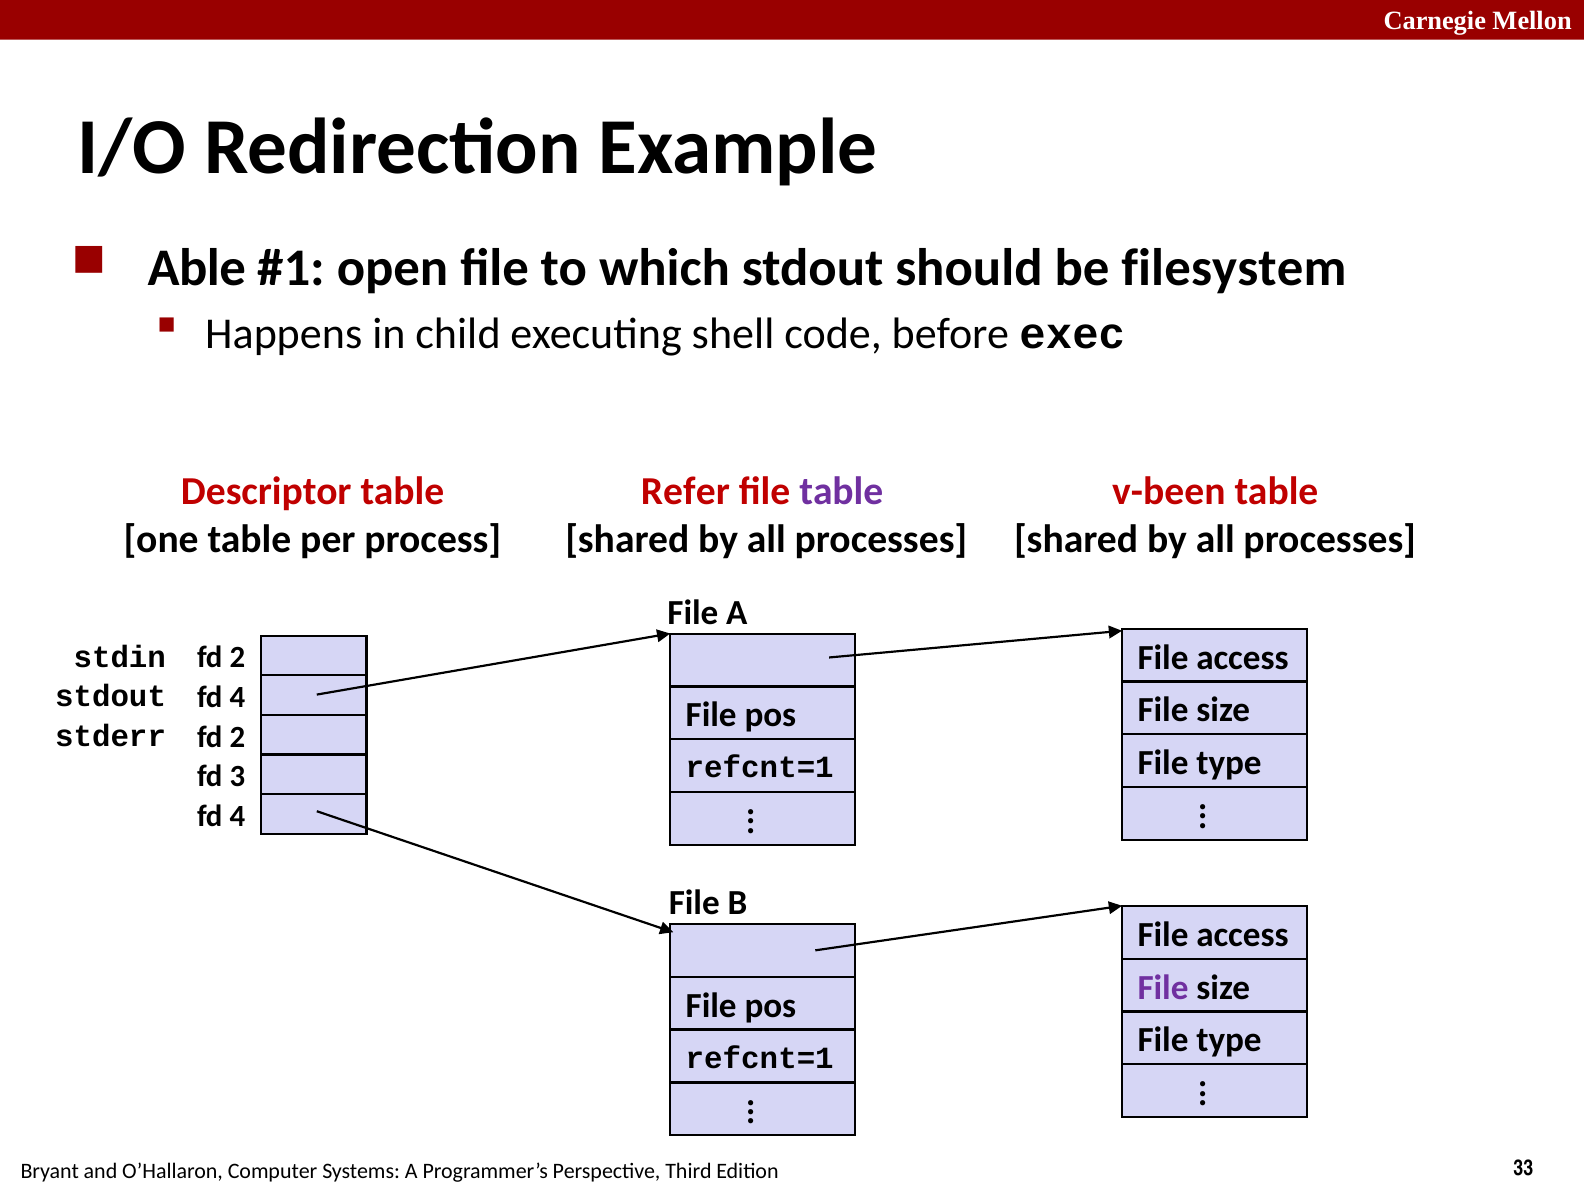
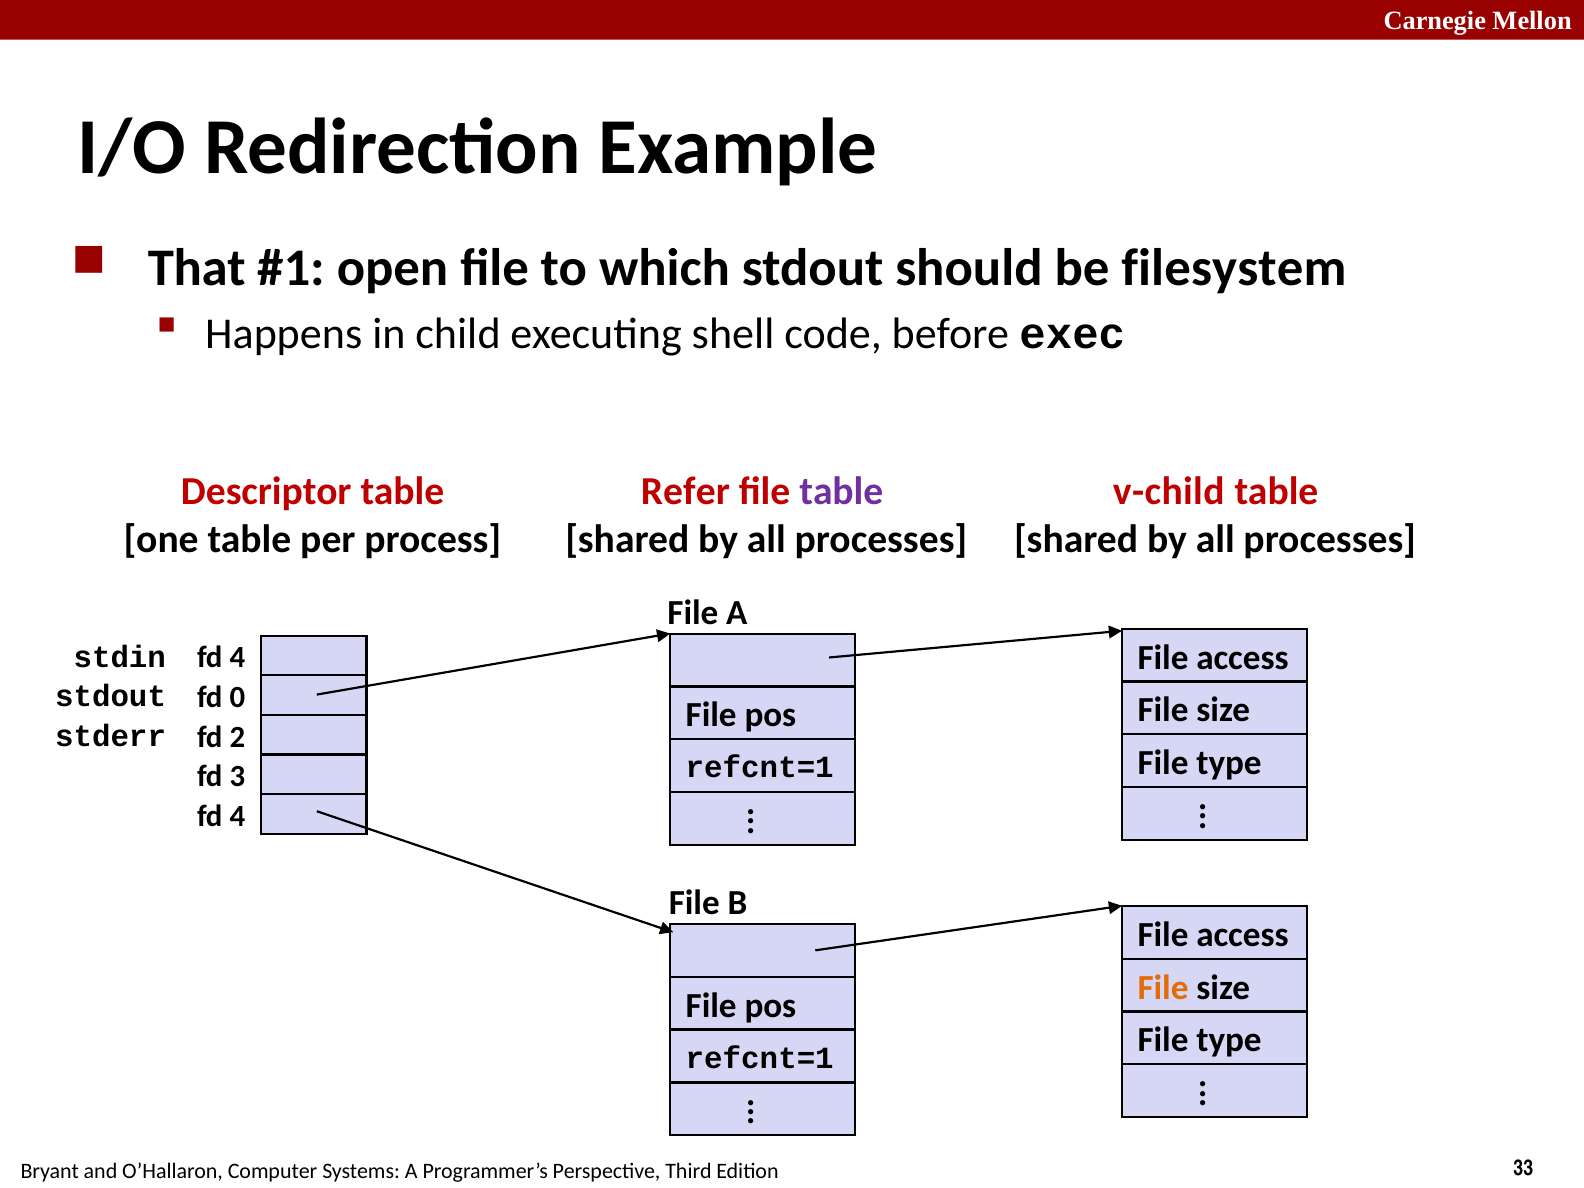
Able: Able -> That
v-been: v-been -> v-child
2 at (238, 658): 2 -> 4
4 at (238, 697): 4 -> 0
File at (1163, 987) colour: purple -> orange
